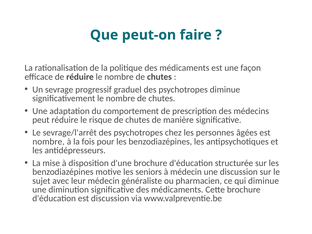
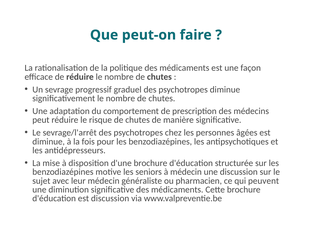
nombre at (49, 142): nombre -> diminue
qui diminue: diminue -> peuvent
